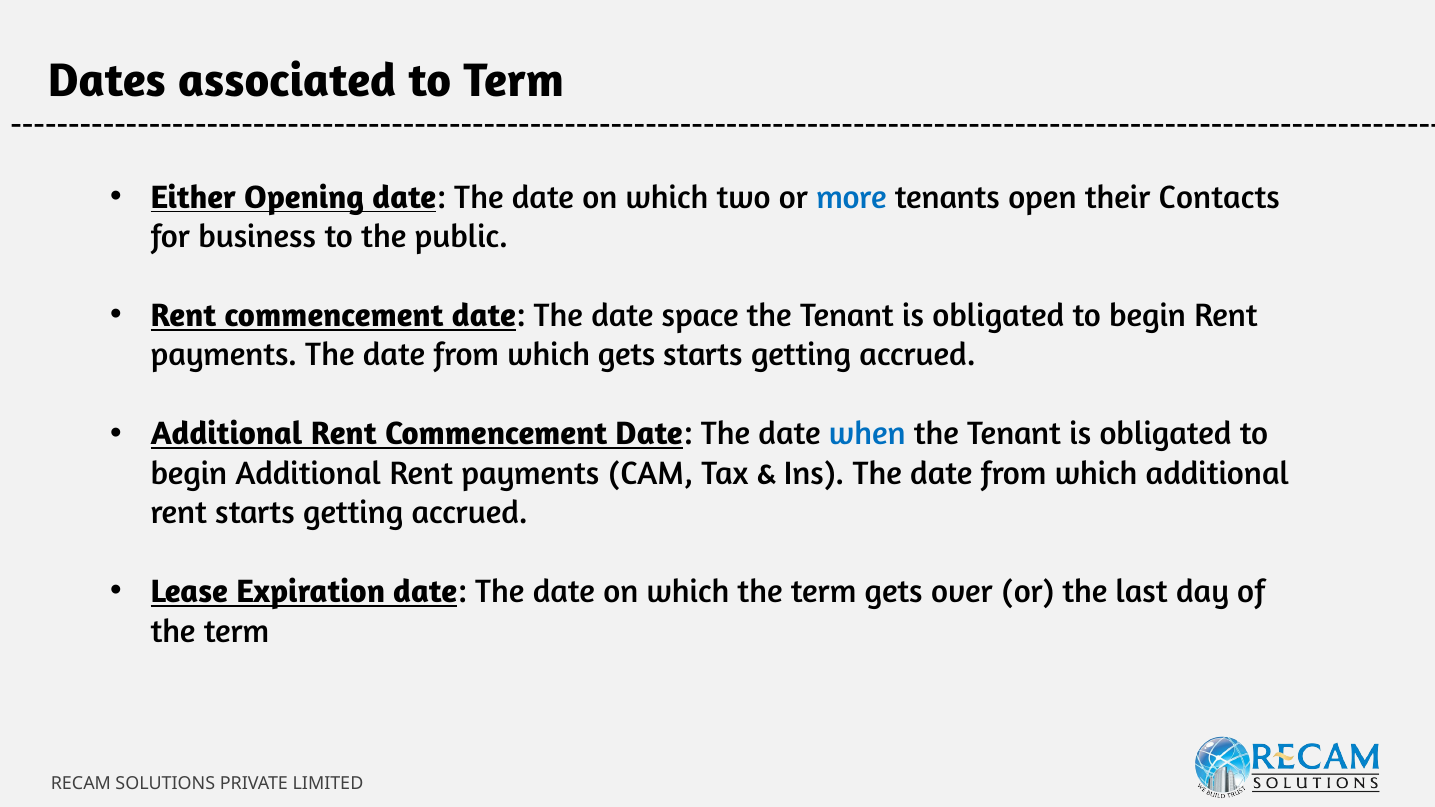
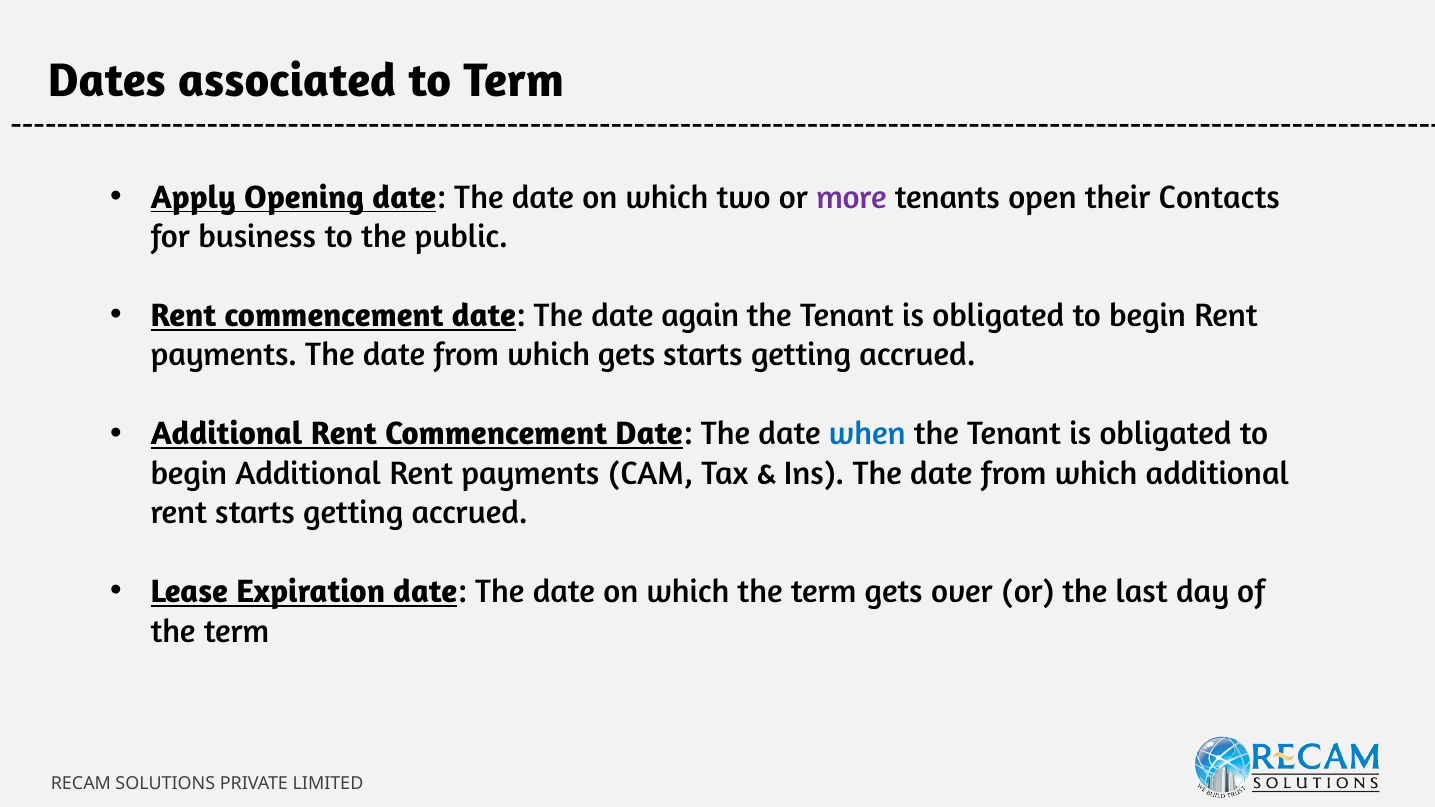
Either: Either -> Apply
more colour: blue -> purple
space: space -> again
